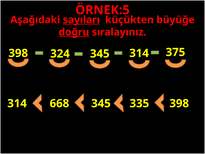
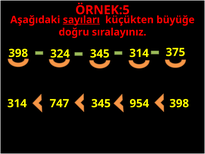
doğru underline: present -> none
668: 668 -> 747
335: 335 -> 954
